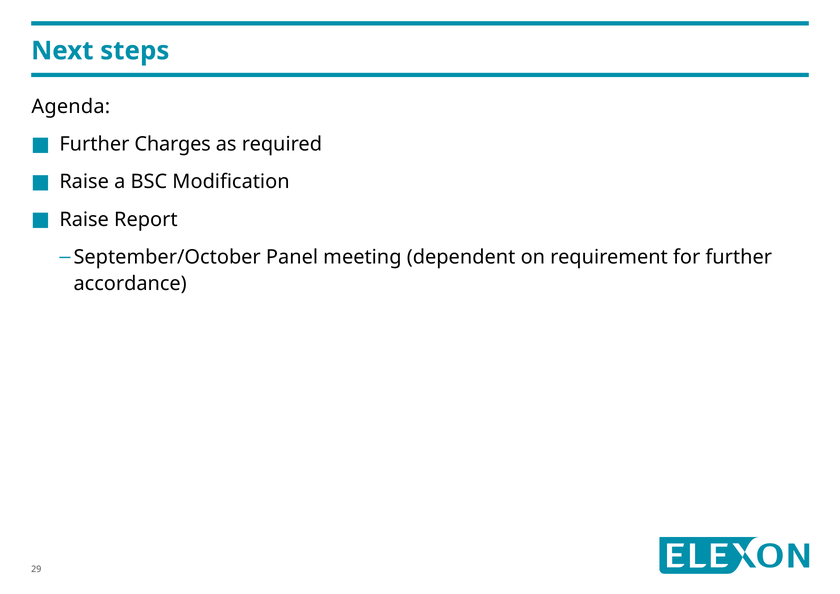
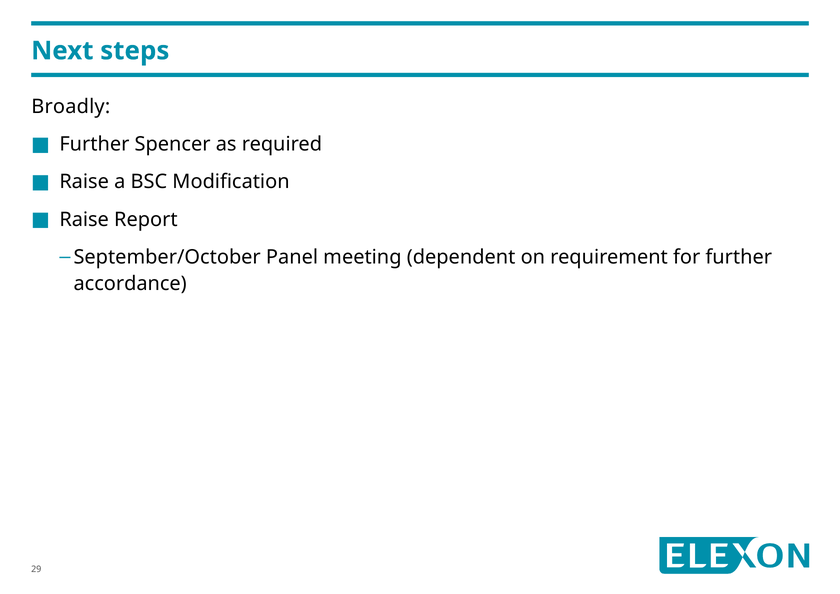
Agenda: Agenda -> Broadly
Charges: Charges -> Spencer
